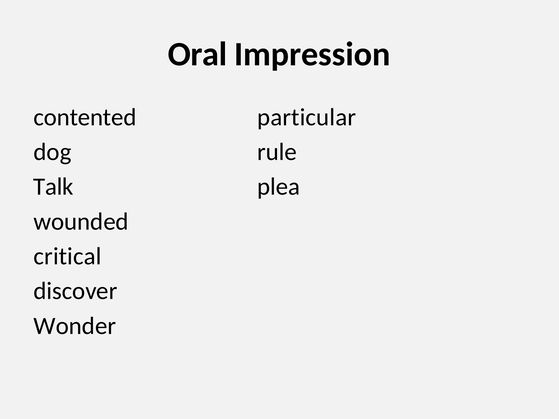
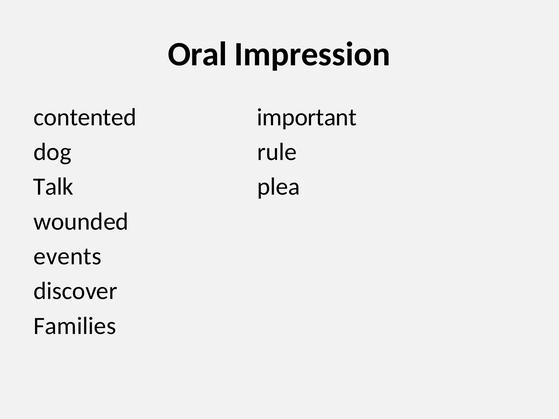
particular: particular -> important
critical: critical -> events
Wonder: Wonder -> Families
